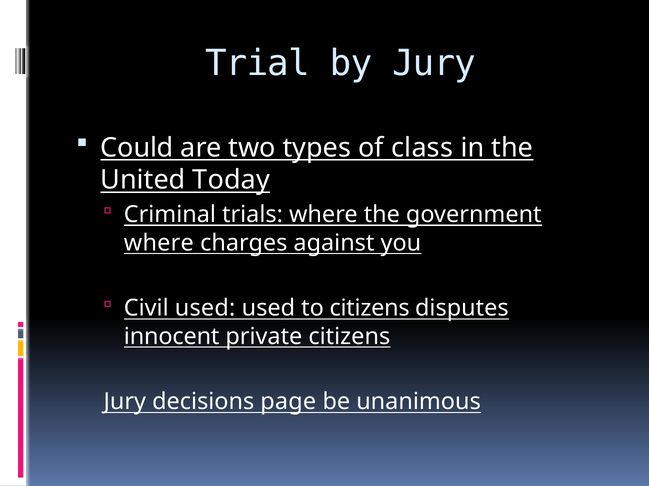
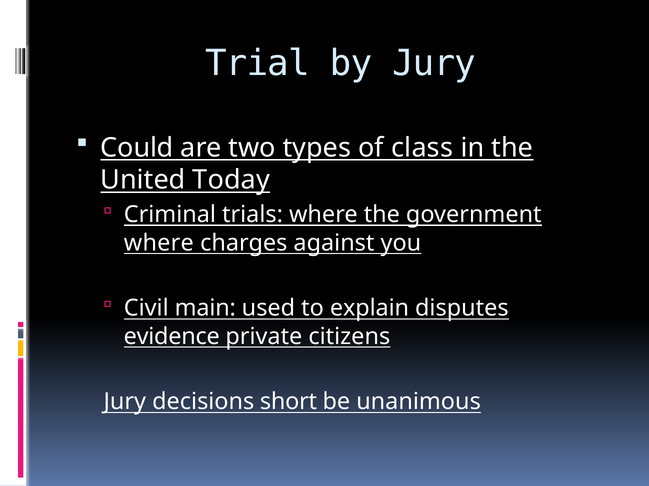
Civil used: used -> main
to citizens: citizens -> explain
innocent: innocent -> evidence
page: page -> short
